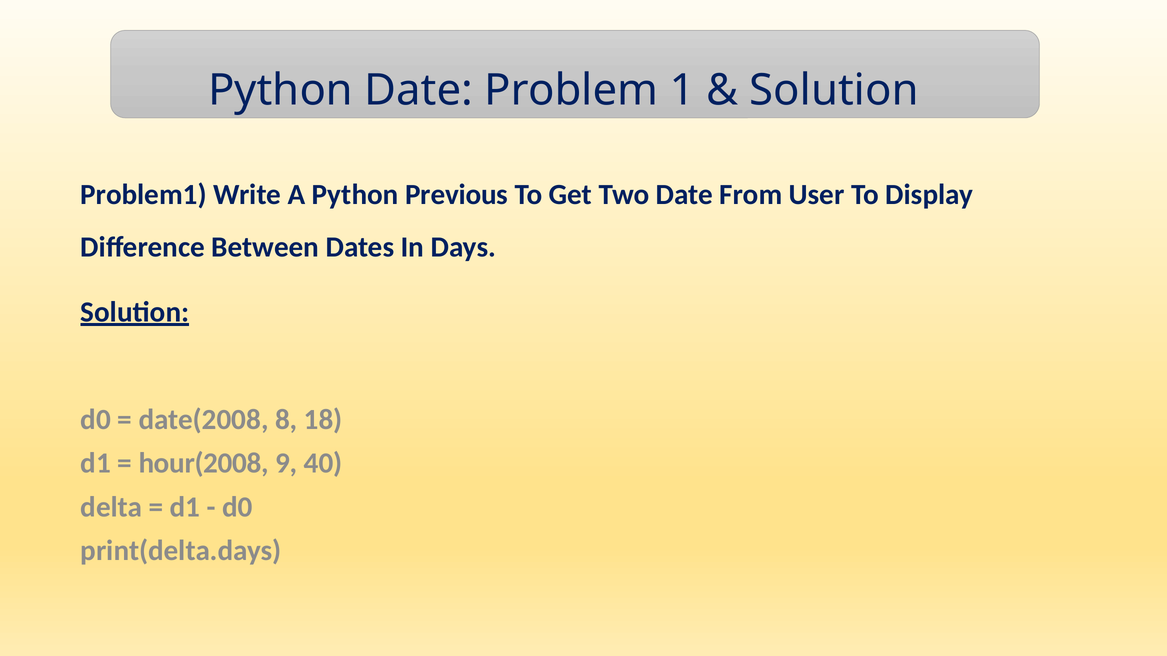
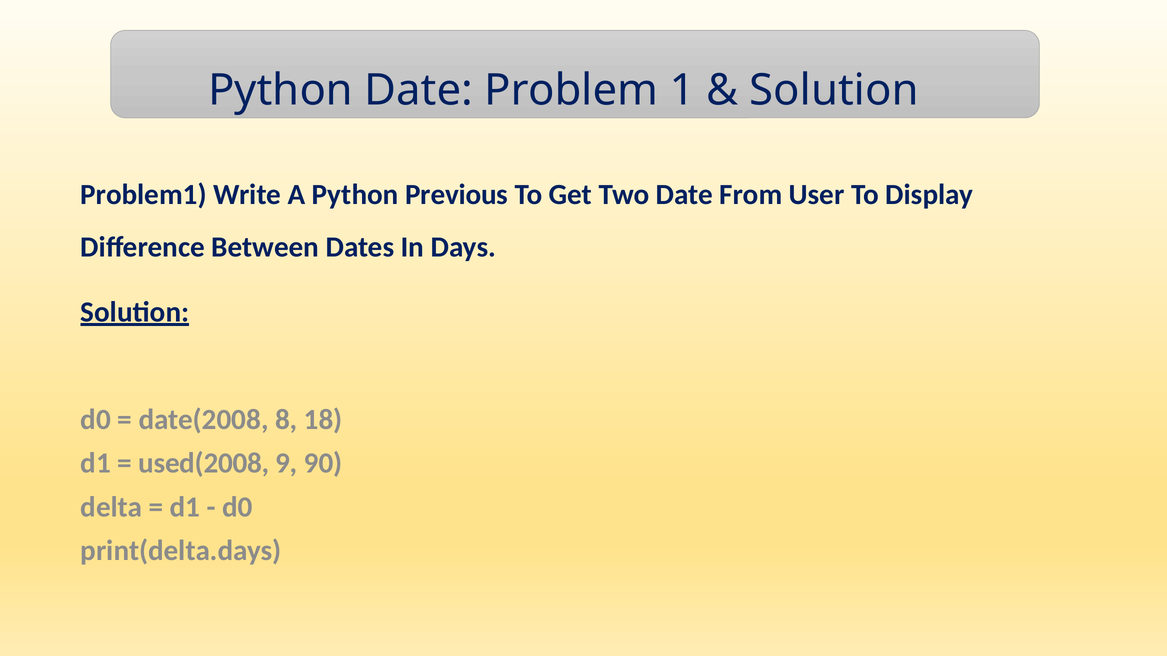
hour(2008: hour(2008 -> used(2008
40: 40 -> 90
